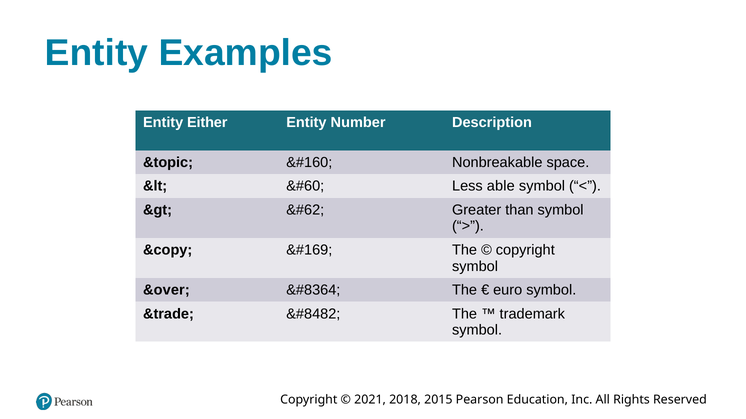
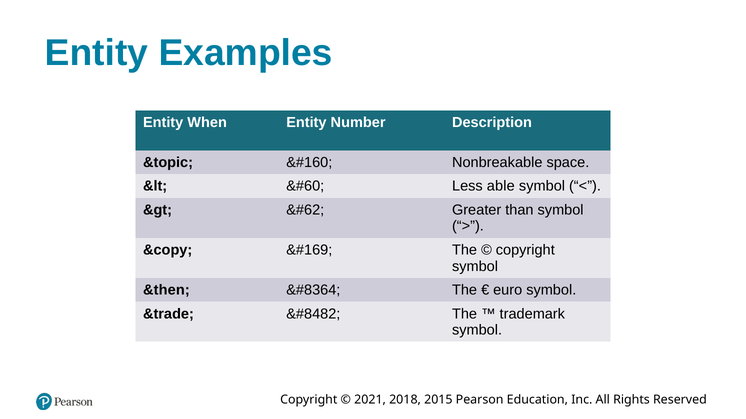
Either: Either -> When
&over: &over -> &then
